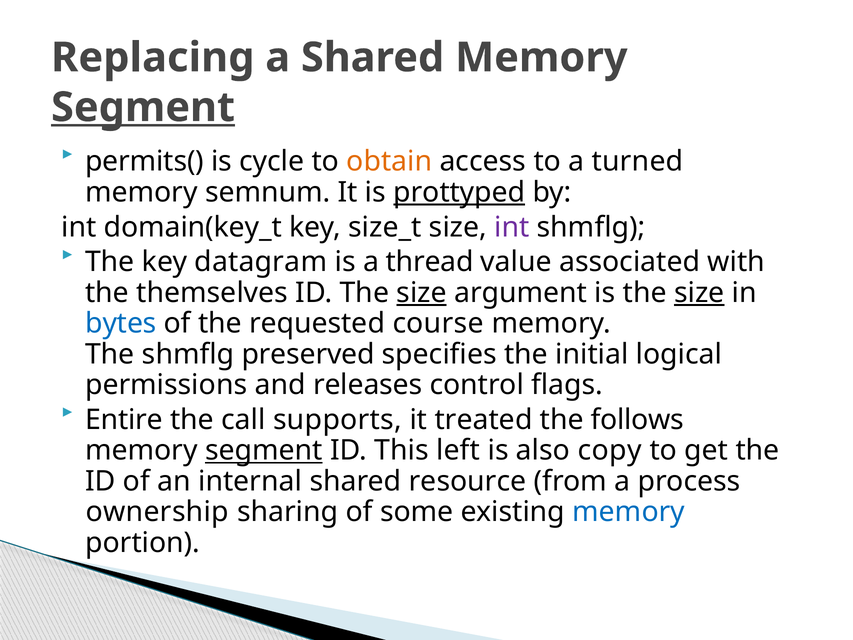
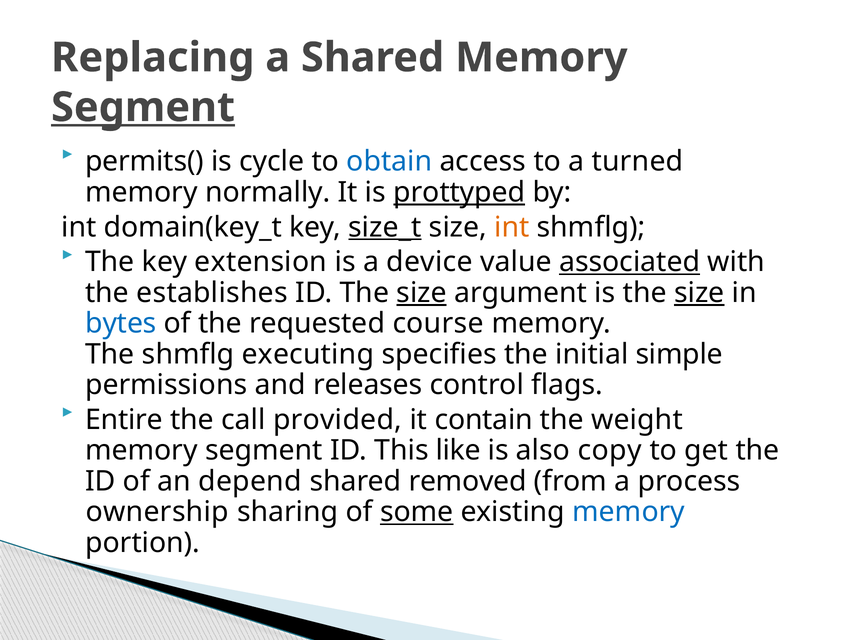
obtain colour: orange -> blue
semnum: semnum -> normally
size_t underline: none -> present
int at (512, 227) colour: purple -> orange
datagram: datagram -> extension
thread: thread -> device
associated underline: none -> present
themselves: themselves -> establishes
preserved: preserved -> executing
logical: logical -> simple
supports: supports -> provided
treated: treated -> contain
follows: follows -> weight
segment at (264, 450) underline: present -> none
left: left -> like
internal: internal -> depend
resource: resource -> removed
some underline: none -> present
